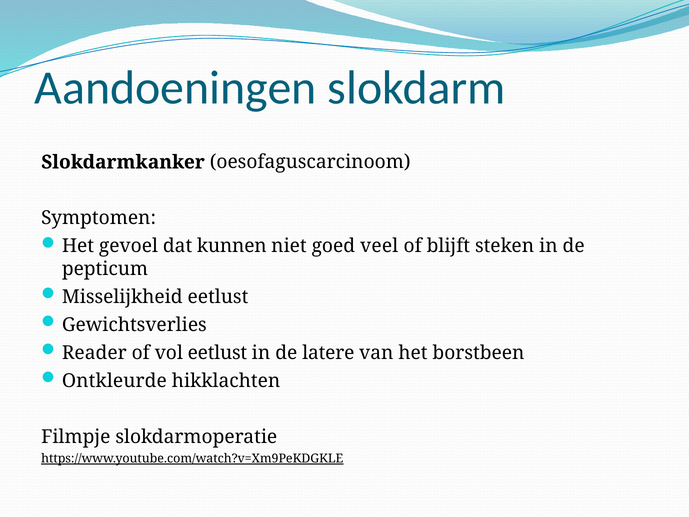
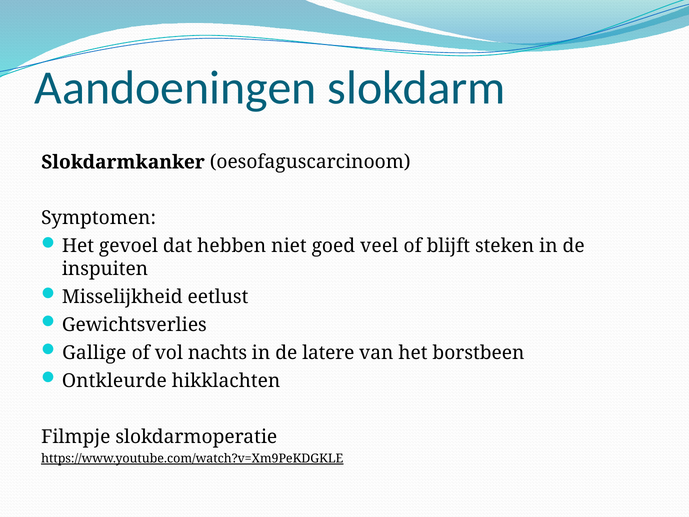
kunnen: kunnen -> hebben
pepticum: pepticum -> inspuiten
Reader: Reader -> Gallige
vol eetlust: eetlust -> nachts
